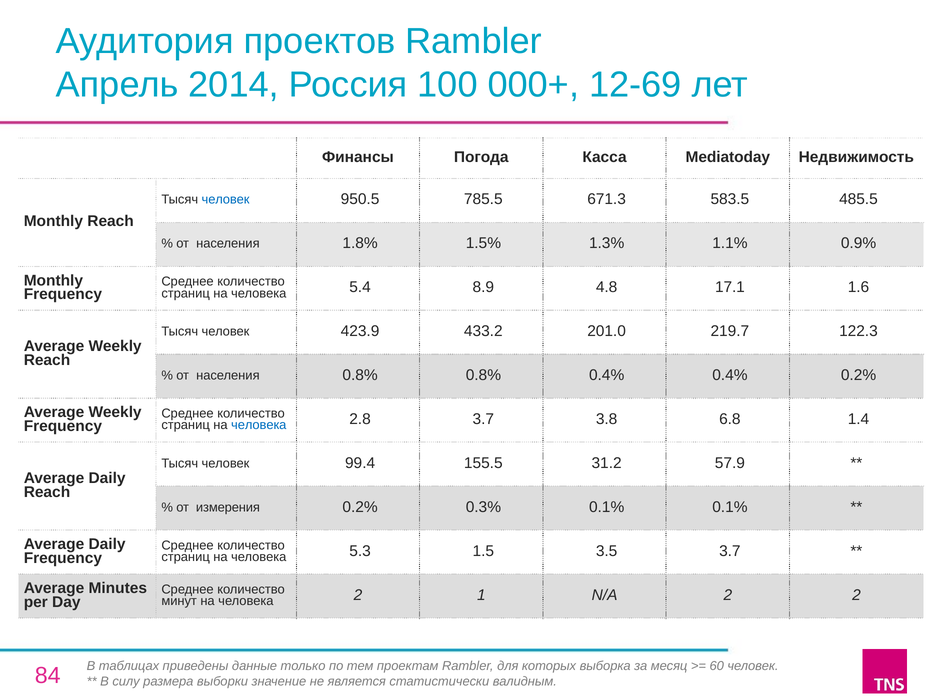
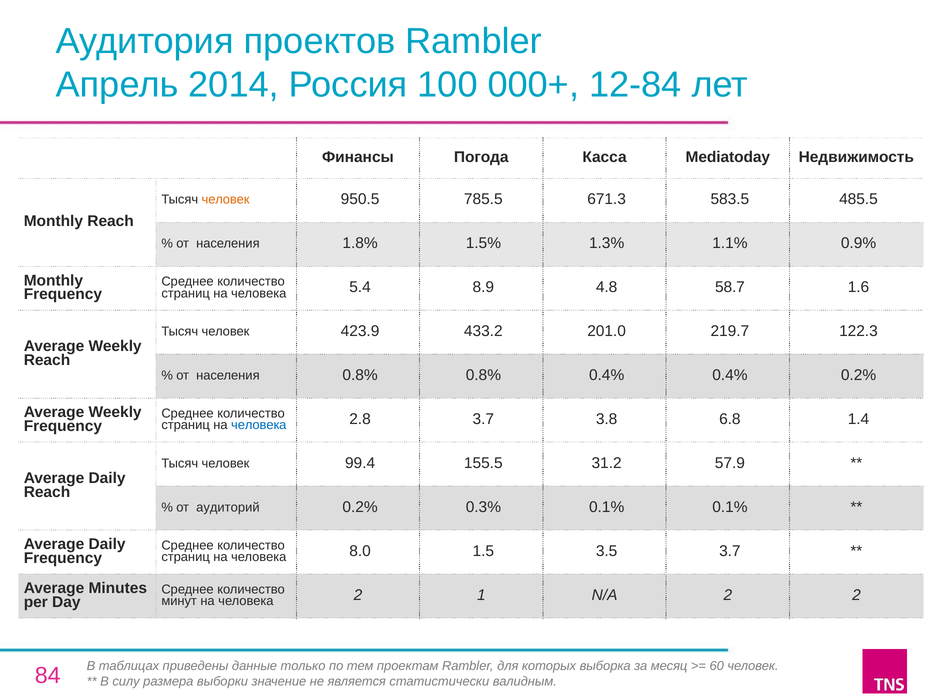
12-69: 12-69 -> 12-84
человек at (226, 200) colour: blue -> orange
17.1: 17.1 -> 58.7
измерения: измерения -> аудиторий
5.3: 5.3 -> 8.0
